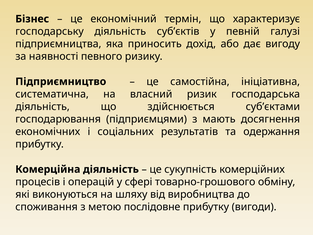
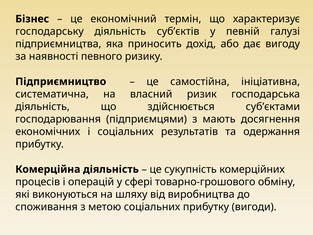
метою послідовне: послідовне -> соціальних
